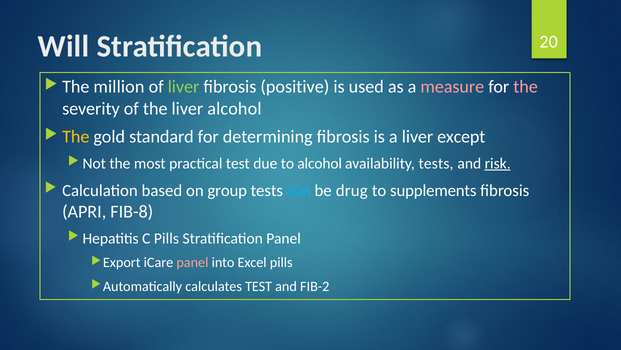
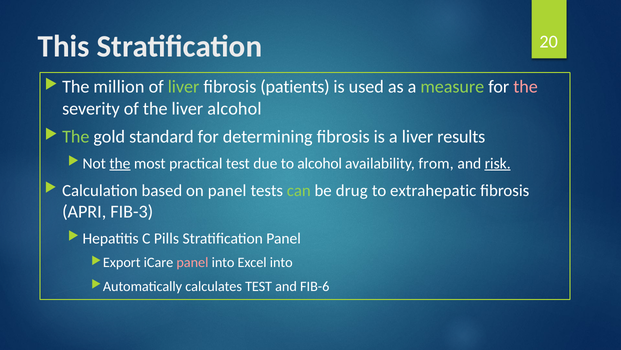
Will: Will -> This
positive: positive -> patients
measure colour: pink -> light green
The at (76, 137) colour: yellow -> light green
except: except -> results
the at (120, 163) underline: none -> present
availability tests: tests -> from
on group: group -> panel
can colour: light blue -> light green
supplements: supplements -> extrahepatic
FIB-8: FIB-8 -> FIB-3
Excel pills: pills -> into
FIB-2: FIB-2 -> FIB-6
